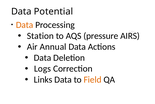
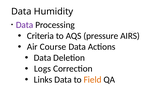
Potential: Potential -> Humidity
Data at (25, 25) colour: orange -> purple
Station: Station -> Criteria
Annual: Annual -> Course
